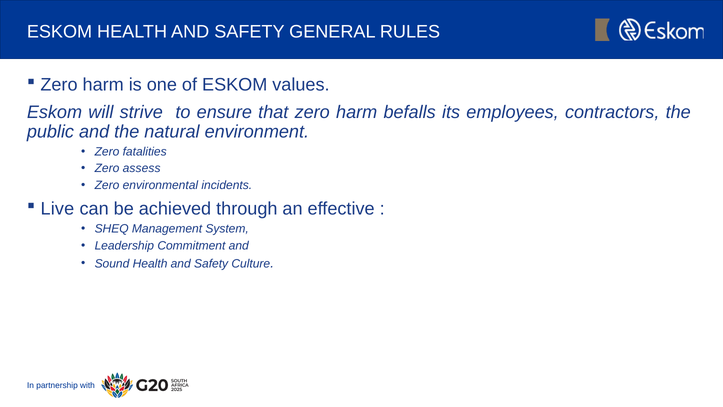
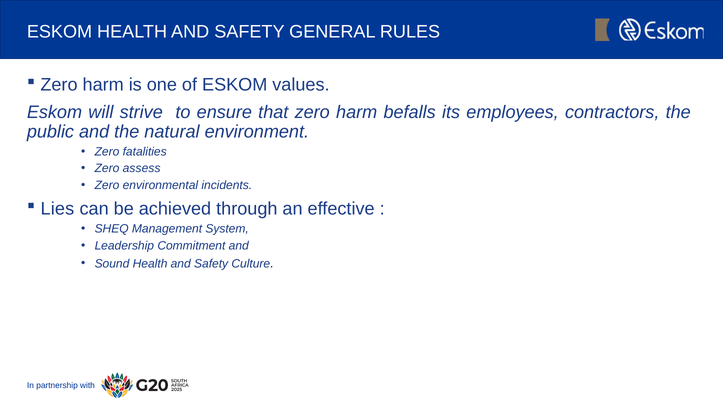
Live: Live -> Lies
